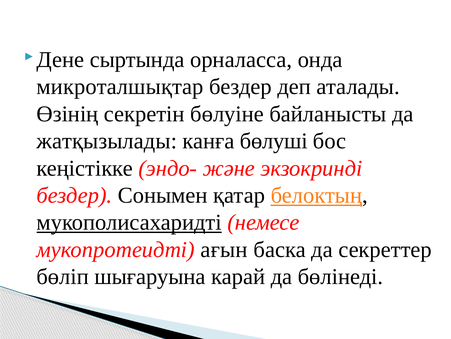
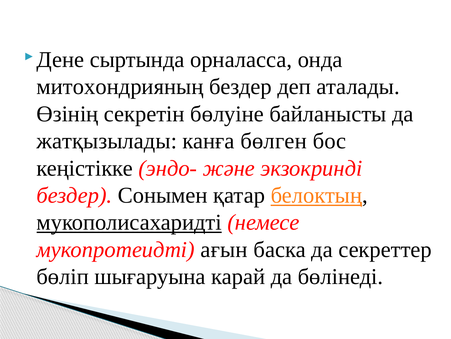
микроталшықтар: микроталшықтар -> митохондрияның
бөлуші: бөлуші -> бөлген
